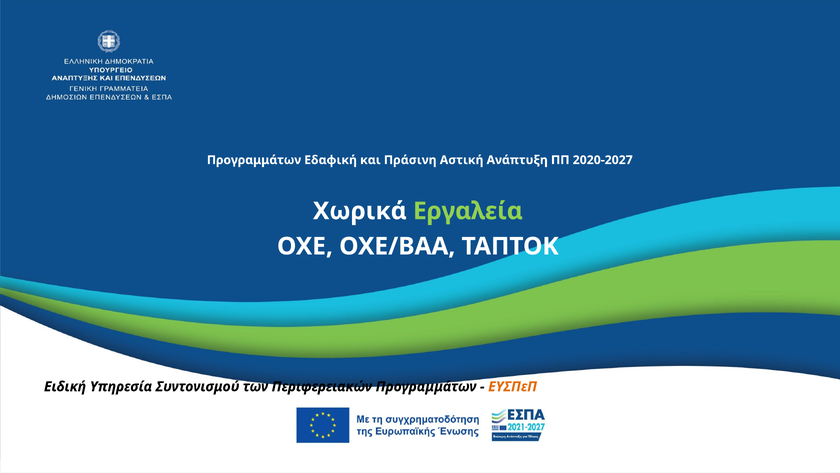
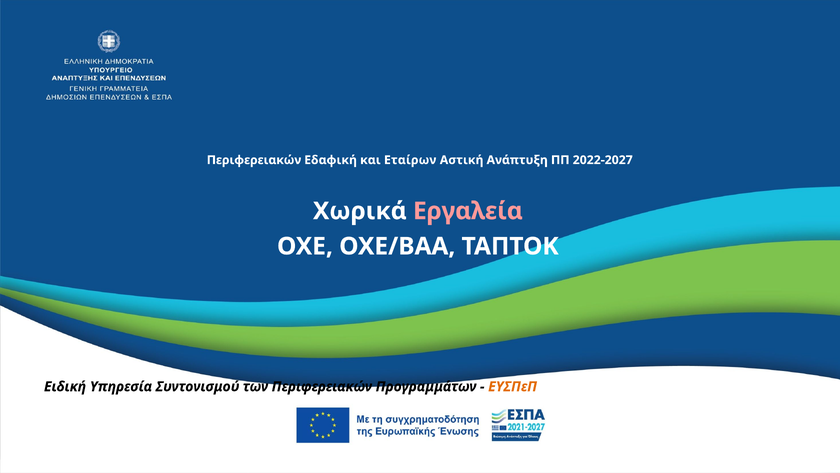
Προγραμμάτων at (254, 160): Προγραμμάτων -> Περιφερειακών
Πράσινη: Πράσινη -> Εταίρων
2020-2027: 2020-2027 -> 2022-2027
Εργαλεία colour: light green -> pink
